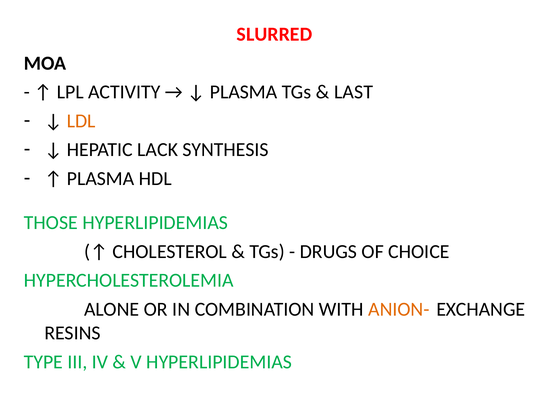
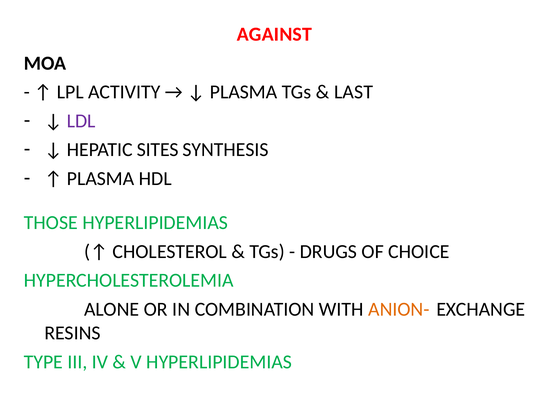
SLURRED: SLURRED -> AGAINST
LDL colour: orange -> purple
LACK: LACK -> SITES
